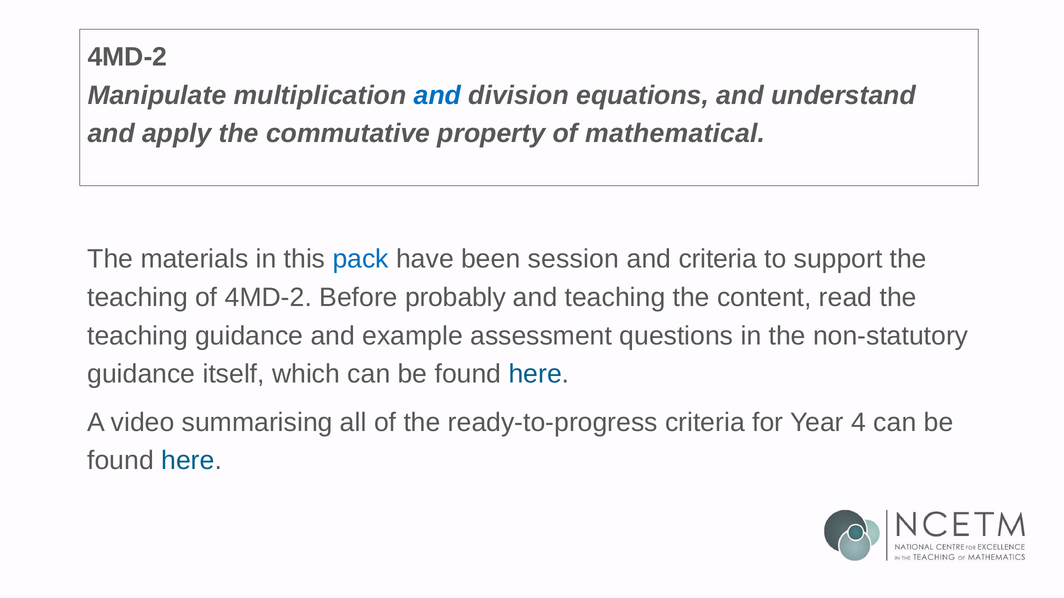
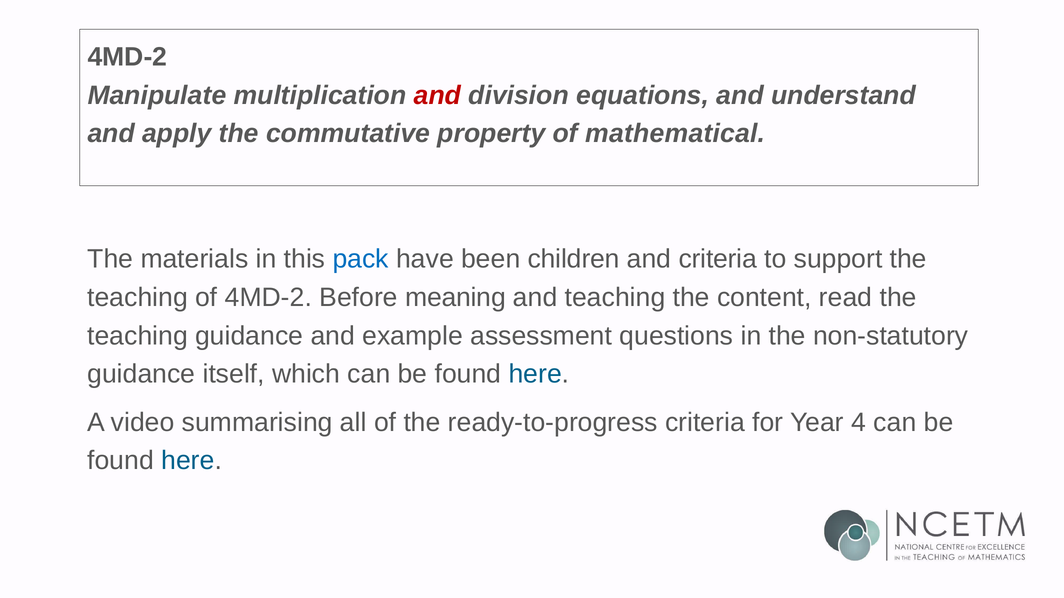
and at (437, 96) colour: blue -> red
session: session -> children
probably: probably -> meaning
